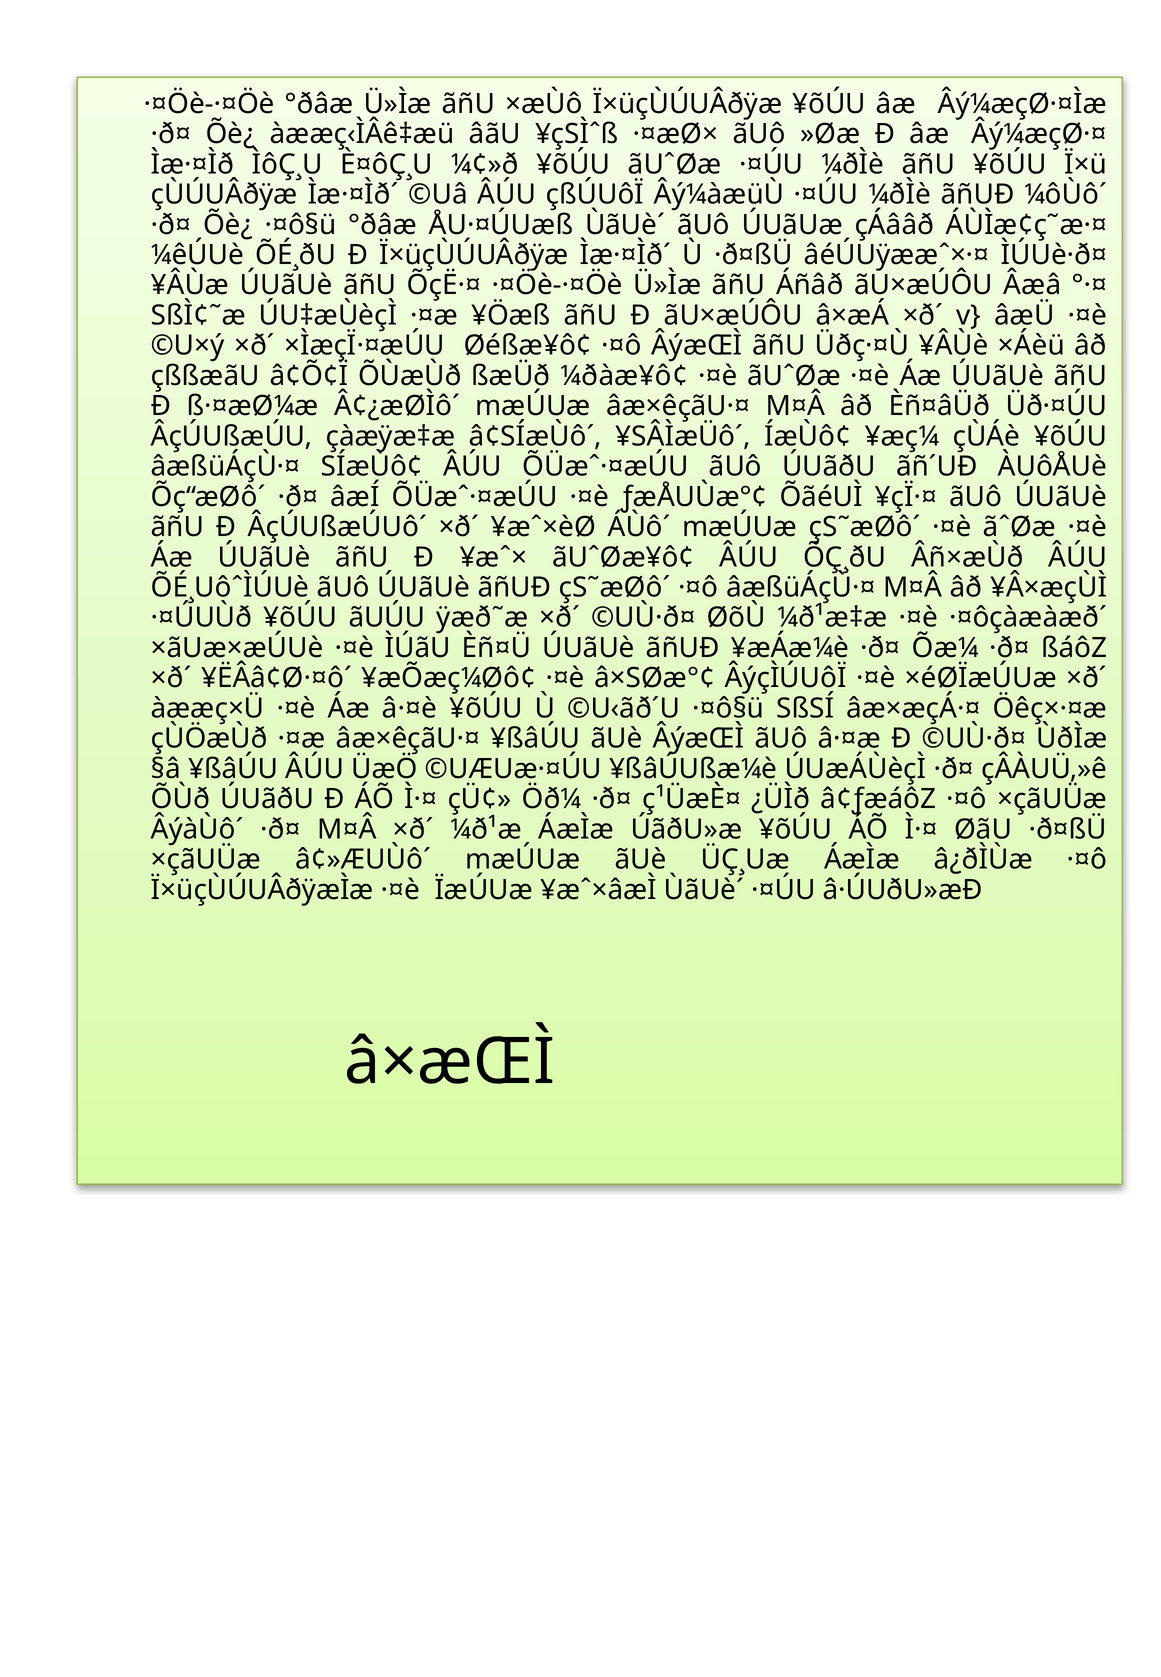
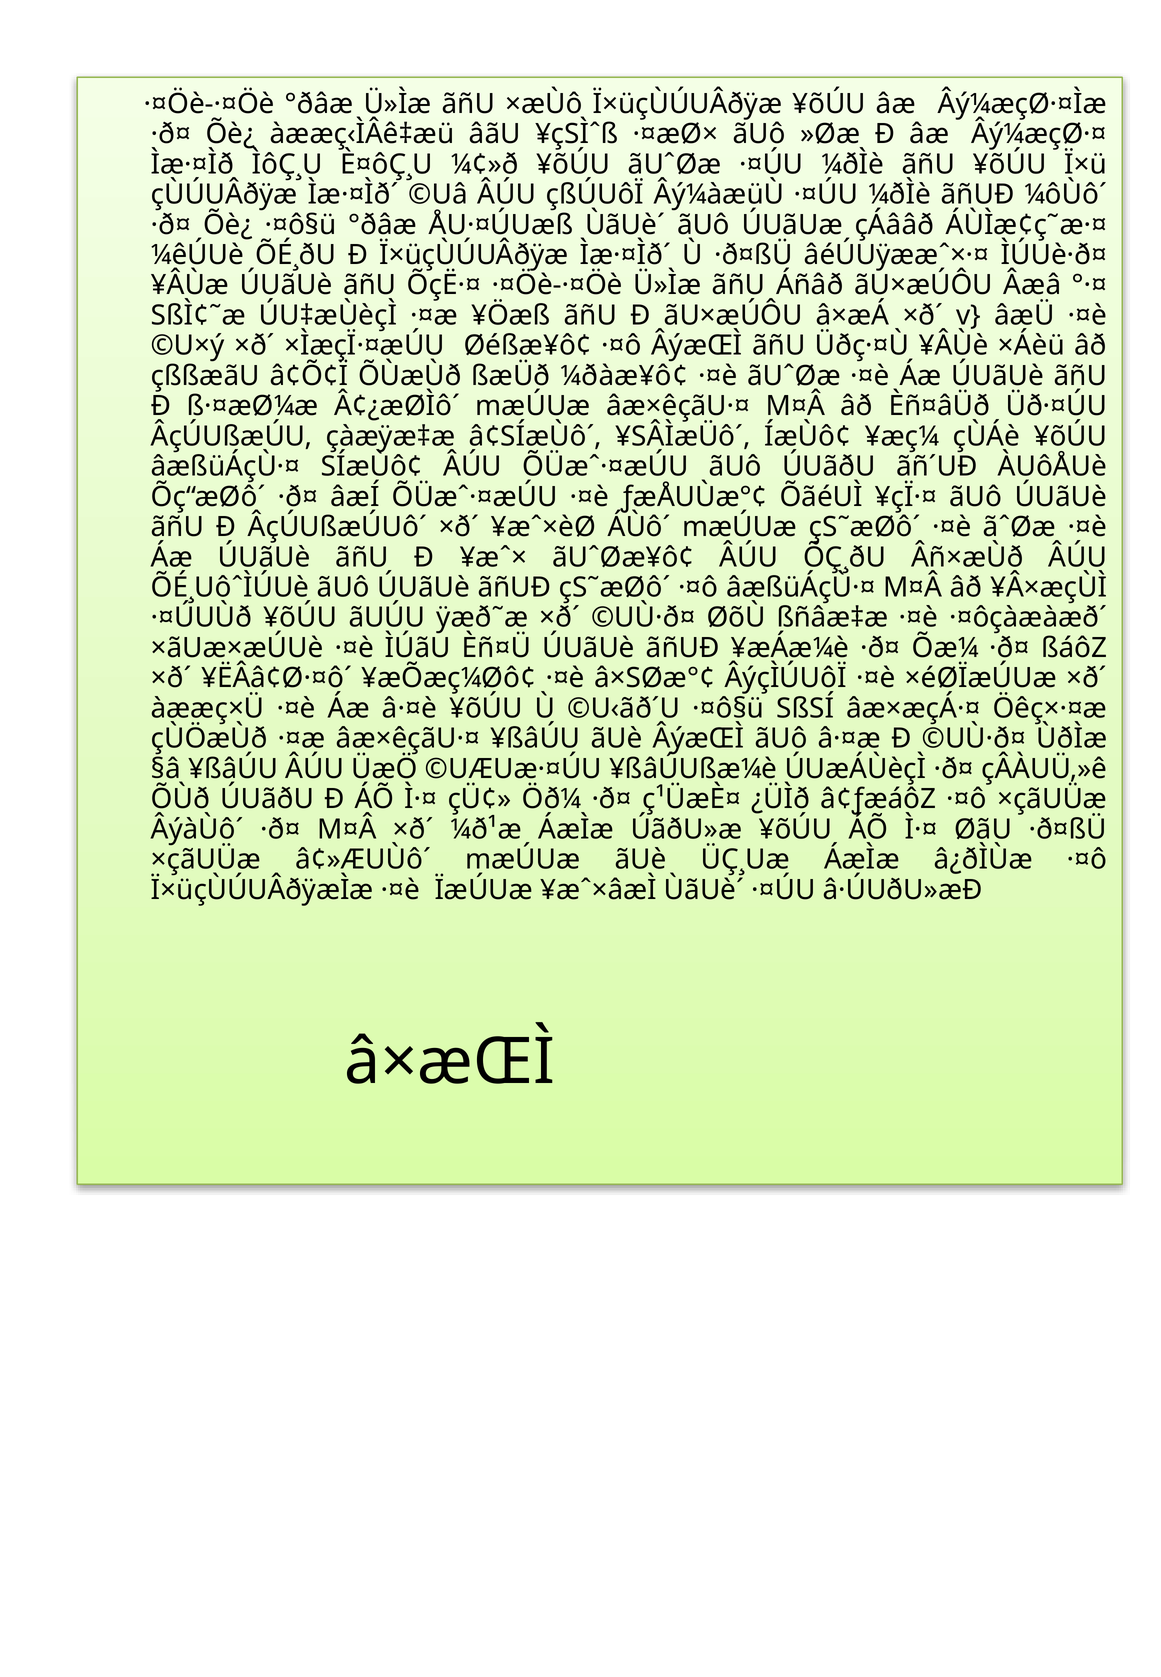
¼ð¹æ‡æ: ¼ð¹æ‡æ -> ßñâæ‡æ
